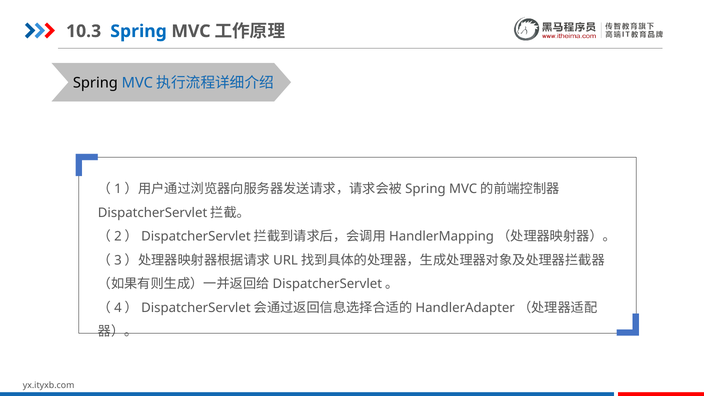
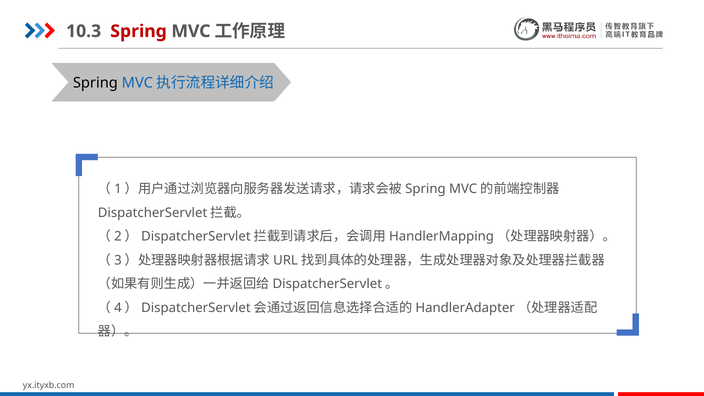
Spring at (139, 31) colour: blue -> red
